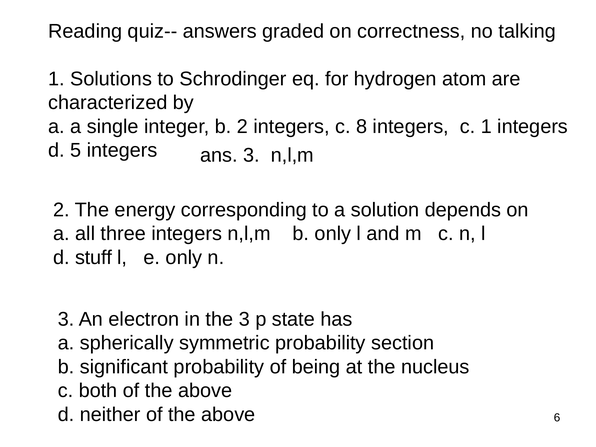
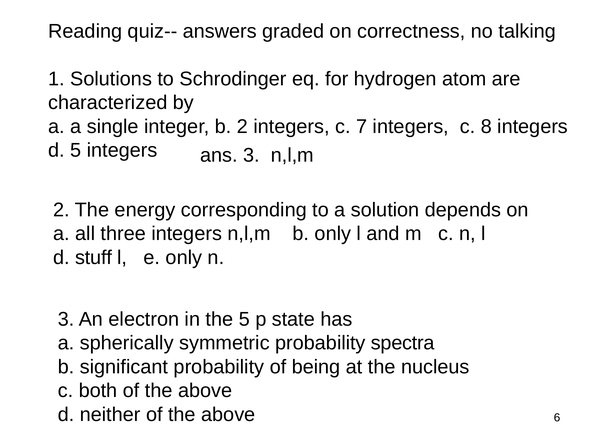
8: 8 -> 7
c 1: 1 -> 8
the 3: 3 -> 5
section: section -> spectra
